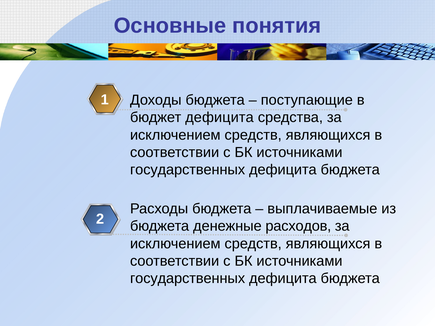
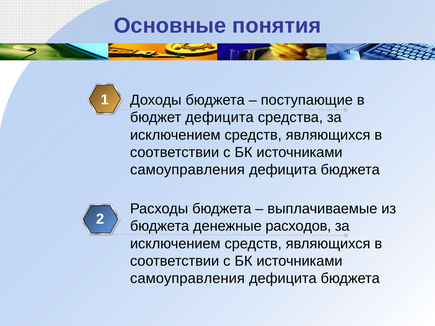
государственных at (188, 170): государственных -> самоуправления
государственных at (188, 279): государственных -> самоуправления
